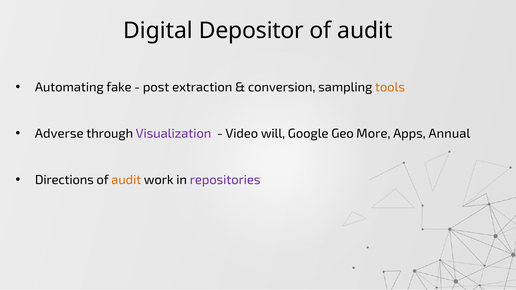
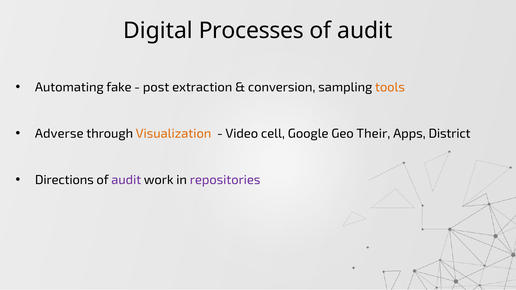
Depositor: Depositor -> Processes
Visualization colour: purple -> orange
will: will -> cell
More: More -> Their
Annual: Annual -> District
audit at (126, 180) colour: orange -> purple
